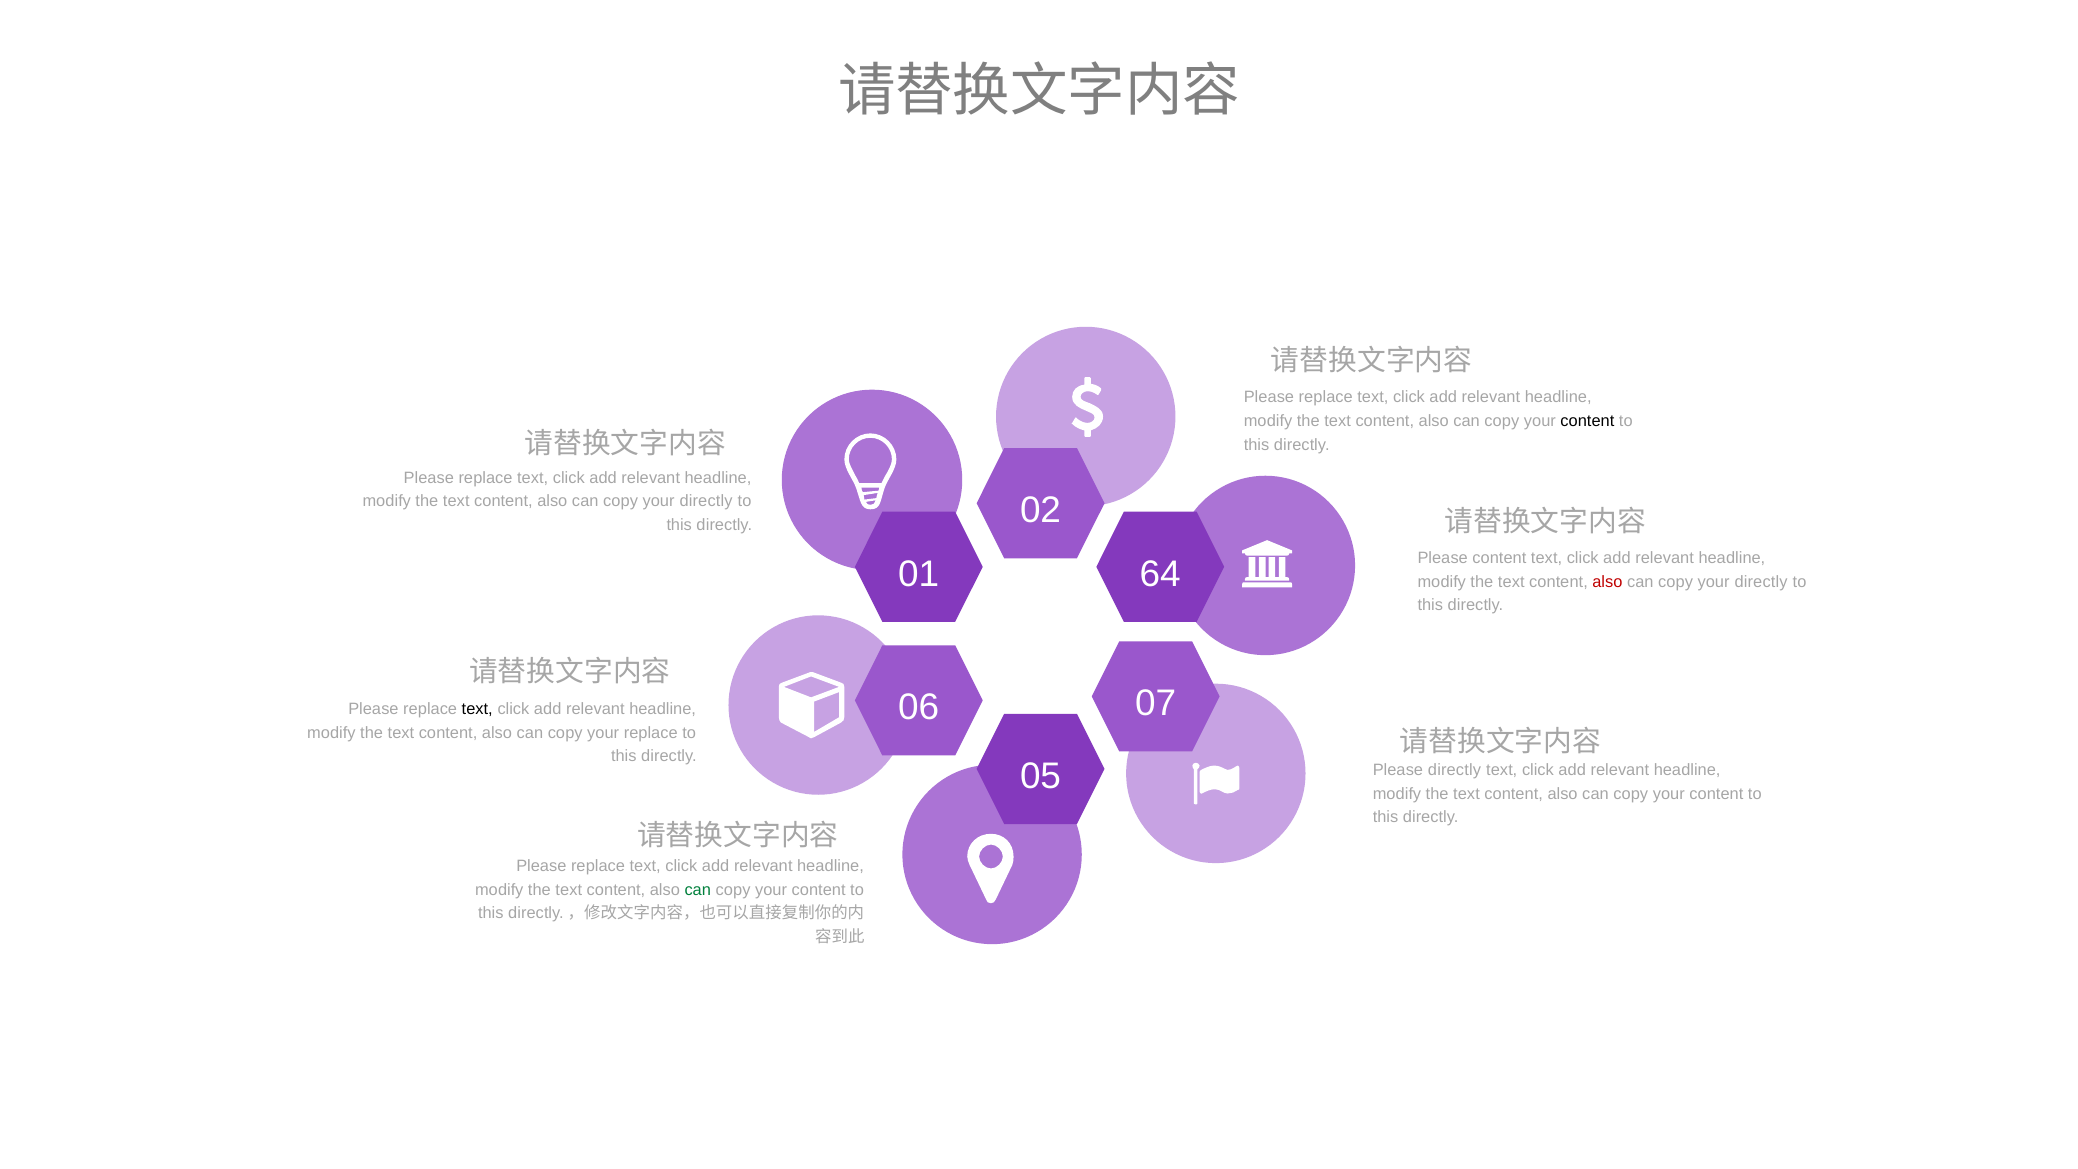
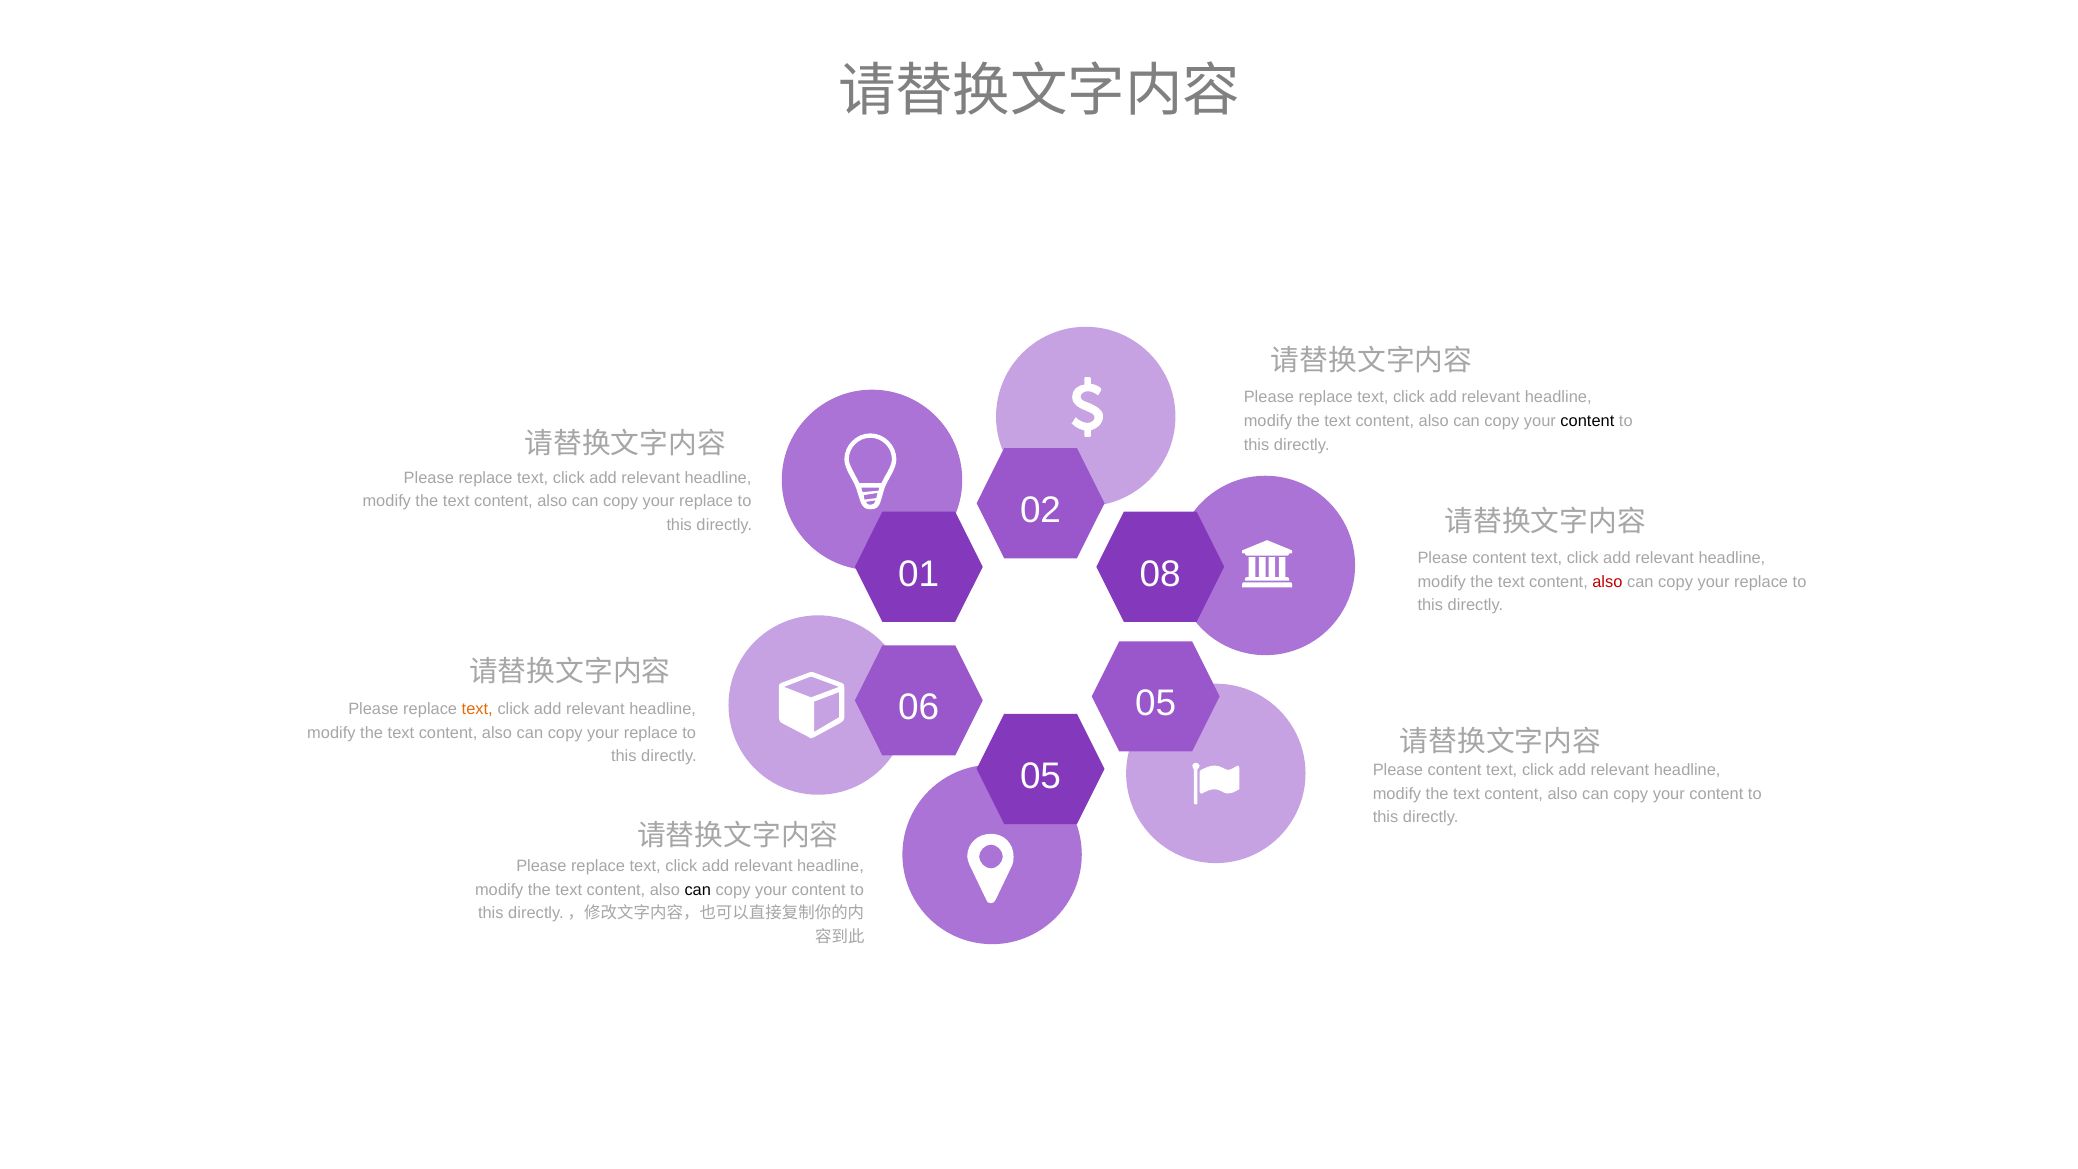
directly at (706, 501): directly -> replace
64: 64 -> 08
directly at (1761, 582): directly -> replace
06 07: 07 -> 05
text at (477, 709) colour: black -> orange
directly at (1455, 770): directly -> content
can at (698, 890) colour: green -> black
